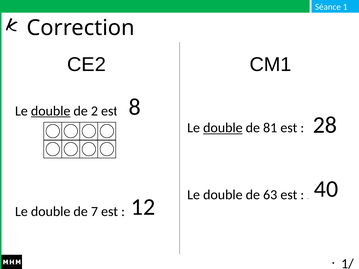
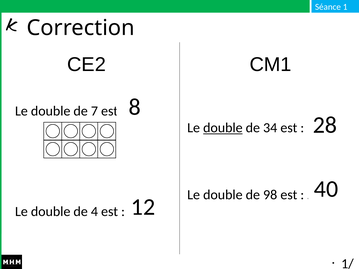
double at (51, 111) underline: present -> none
2: 2 -> 7
81: 81 -> 34
63: 63 -> 98
7: 7 -> 4
